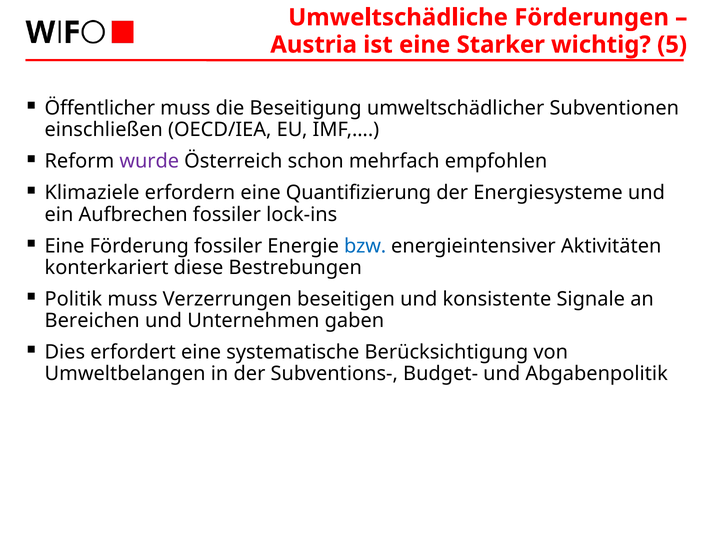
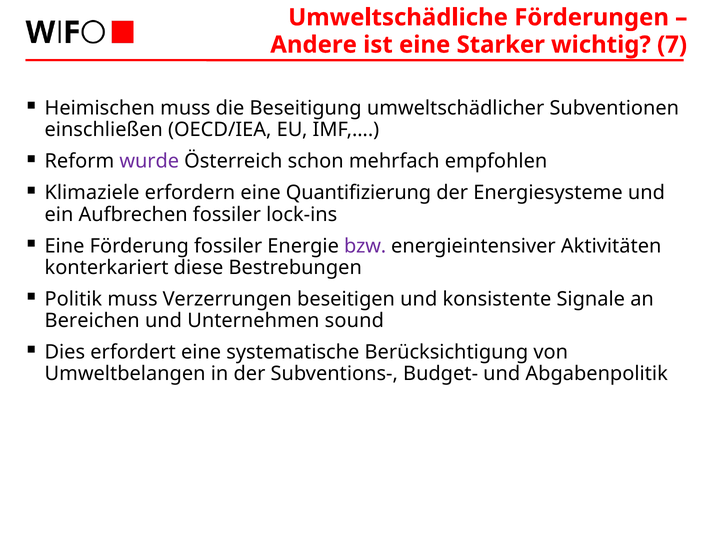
Austria: Austria -> Andere
5: 5 -> 7
Öffentlicher: Öffentlicher -> Heimischen
bzw colour: blue -> purple
gaben: gaben -> sound
